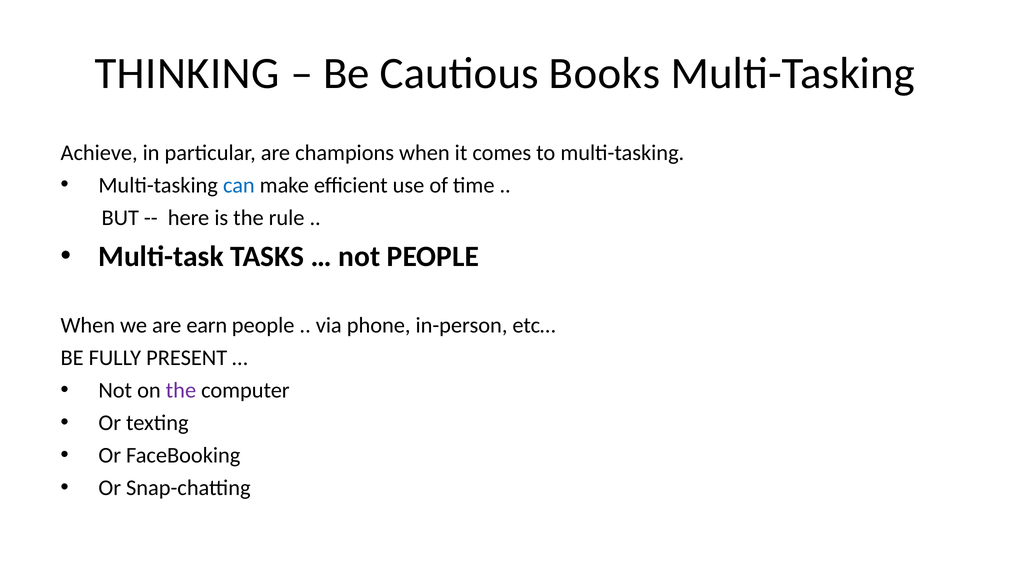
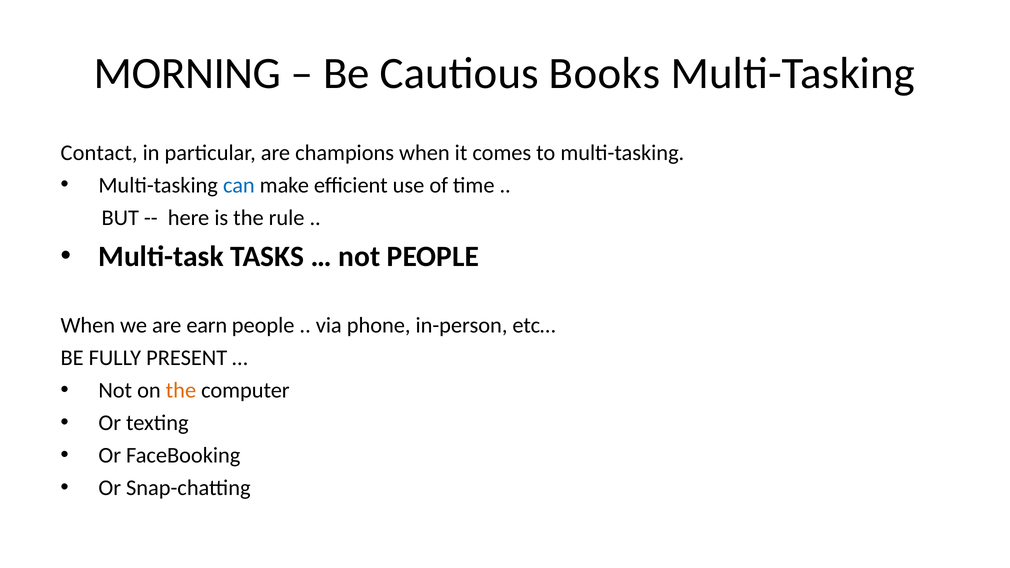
THINKING: THINKING -> MORNING
Achieve: Achieve -> Contact
the at (181, 390) colour: purple -> orange
